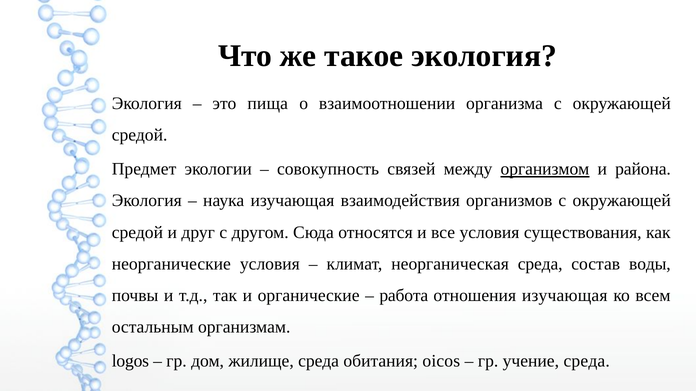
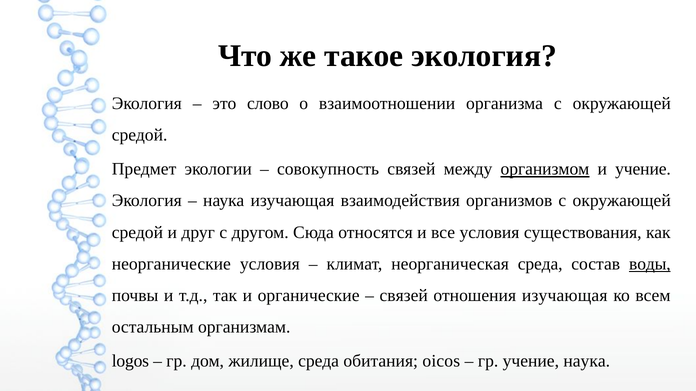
пища: пища -> слово
и района: района -> учение
воды underline: none -> present
работа at (404, 296): работа -> связей
учение среда: среда -> наука
